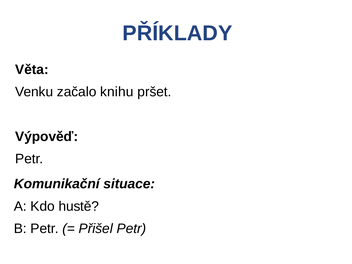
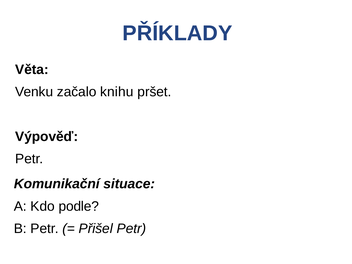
hustě: hustě -> podle
